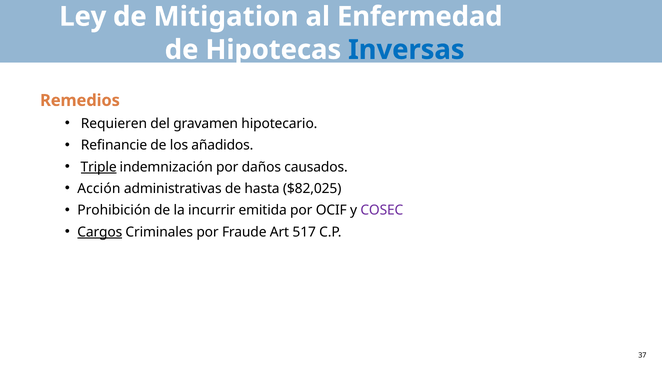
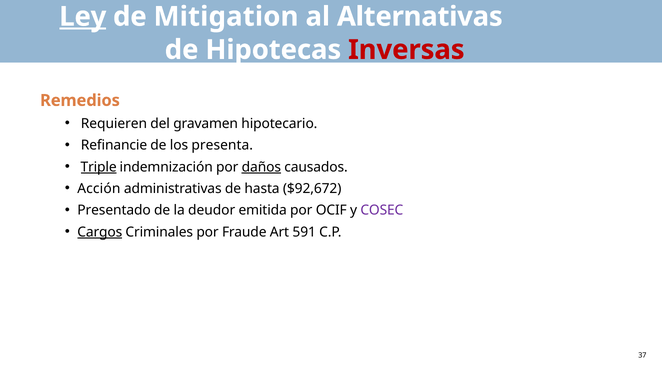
Ley underline: none -> present
Enfermedad: Enfermedad -> Alternativas
Inversas colour: blue -> red
añadidos: añadidos -> presenta
daños underline: none -> present
$82,025: $82,025 -> $92,672
Prohibición: Prohibición -> Presentado
incurrir: incurrir -> deudor
517: 517 -> 591
